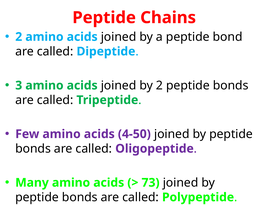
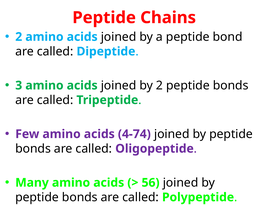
4-50: 4-50 -> 4-74
73: 73 -> 56
